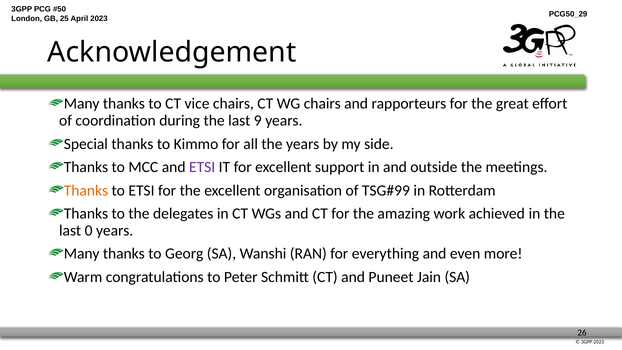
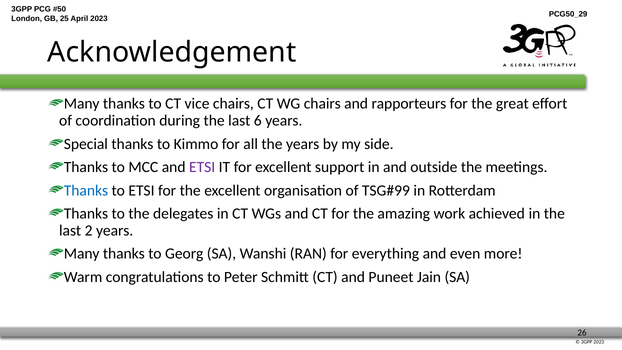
9: 9 -> 6
Thanks at (86, 190) colour: orange -> blue
0: 0 -> 2
